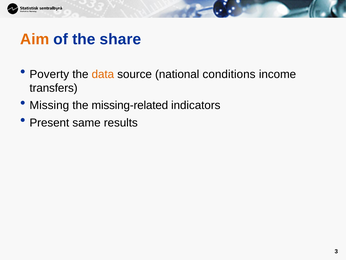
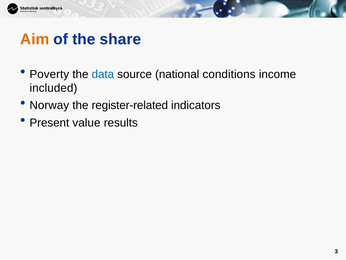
data colour: orange -> blue
transfers: transfers -> included
Missing: Missing -> Norway
missing-related: missing-related -> register-related
same: same -> value
